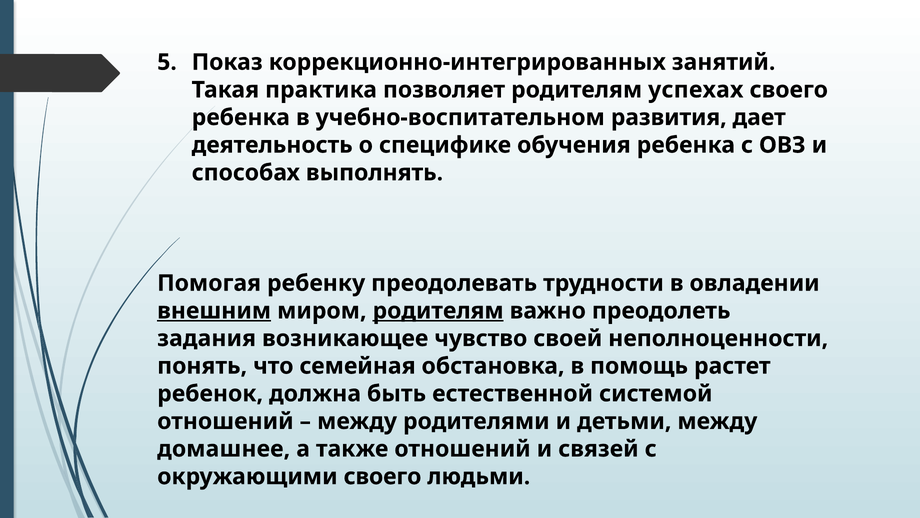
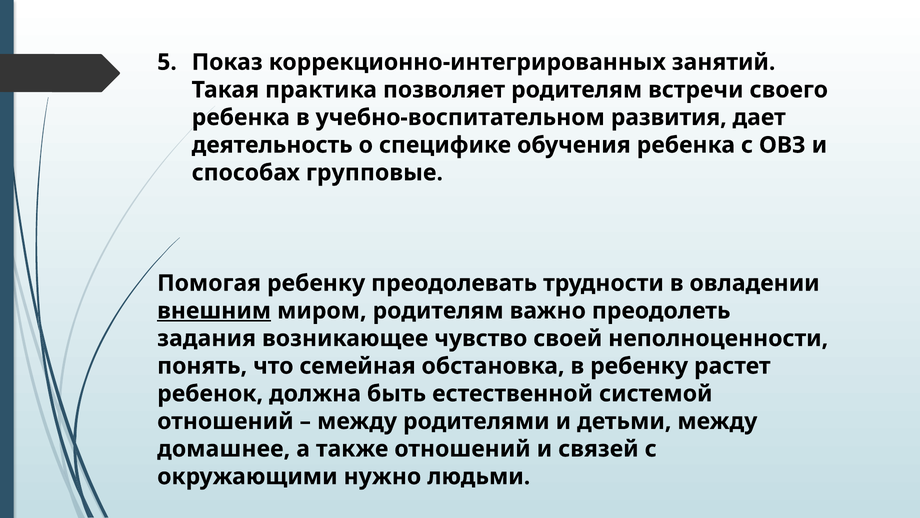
успехах: успехах -> встречи
выполнять: выполнять -> групповые
родителям at (438, 311) underline: present -> none
в помощь: помощь -> ребенку
окружающими своего: своего -> нужно
